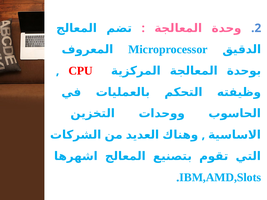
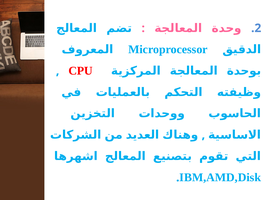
IBM,AMD,Slots: IBM,AMD,Slots -> IBM,AMD,Disk
